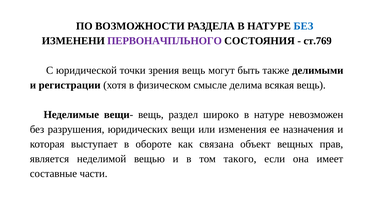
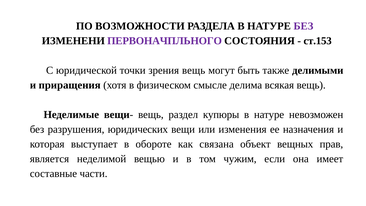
БЕЗ at (303, 26) colour: blue -> purple
ст.769: ст.769 -> ст.153
регистрации: регистрации -> приращения
широко: широко -> купюры
такого: такого -> чужим
